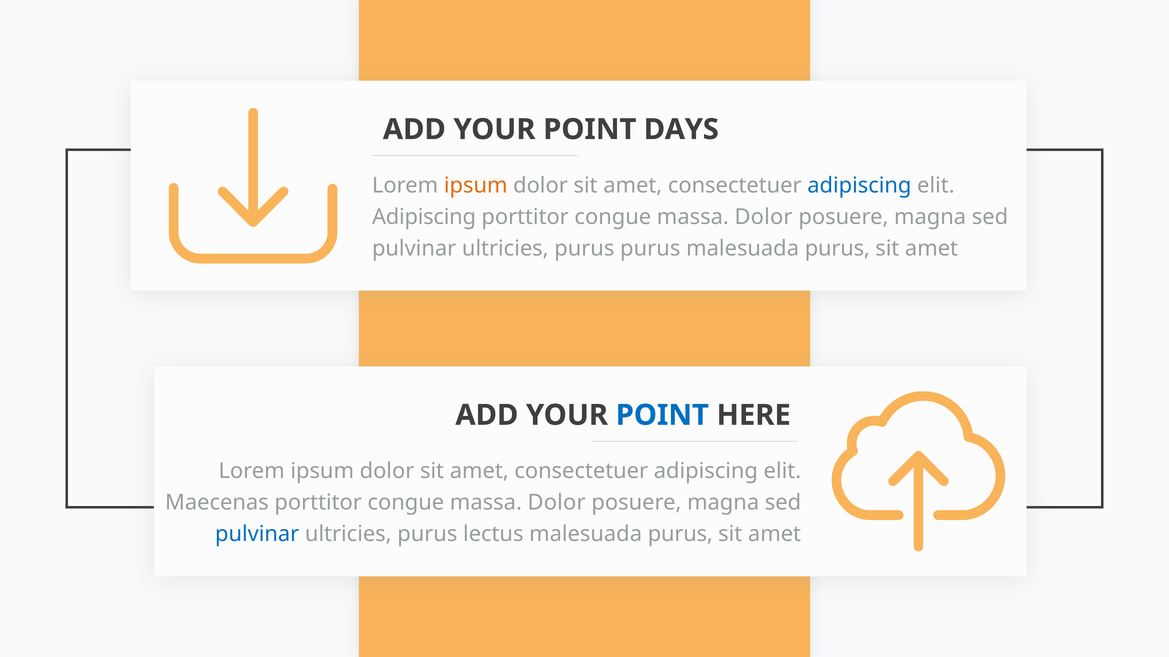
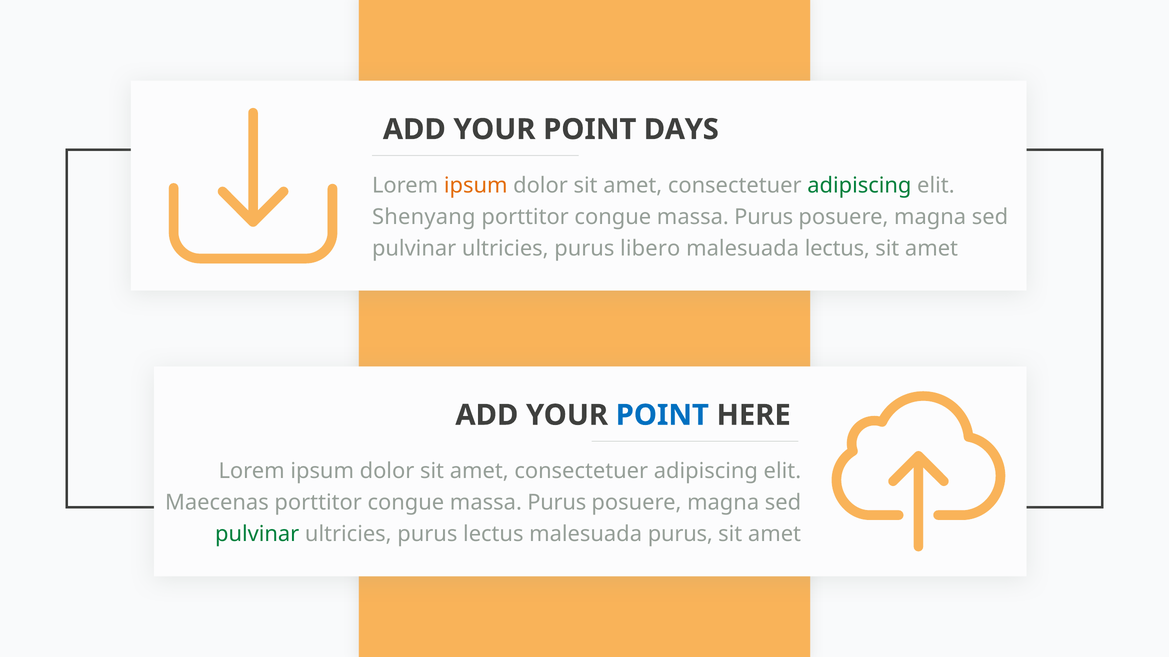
adipiscing at (859, 186) colour: blue -> green
Adipiscing at (424, 217): Adipiscing -> Shenyang
Dolor at (764, 217): Dolor -> Purus
purus purus: purus -> libero
purus at (837, 249): purus -> lectus
Dolor at (557, 503): Dolor -> Purus
pulvinar at (257, 535) colour: blue -> green
